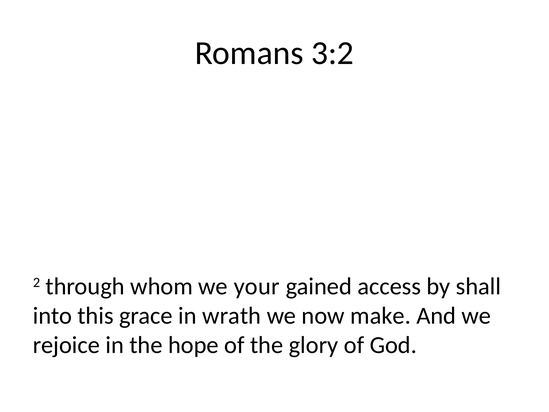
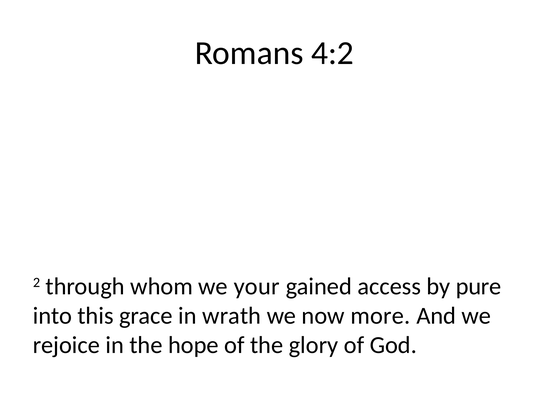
3:2: 3:2 -> 4:2
shall: shall -> pure
make: make -> more
